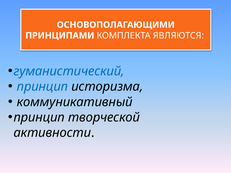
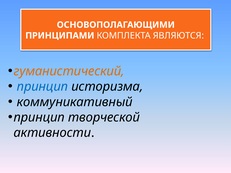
гуманистический colour: blue -> orange
